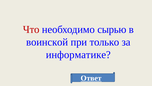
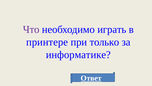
Что colour: red -> purple
сырью: сырью -> играть
воинской: воинской -> принтере
